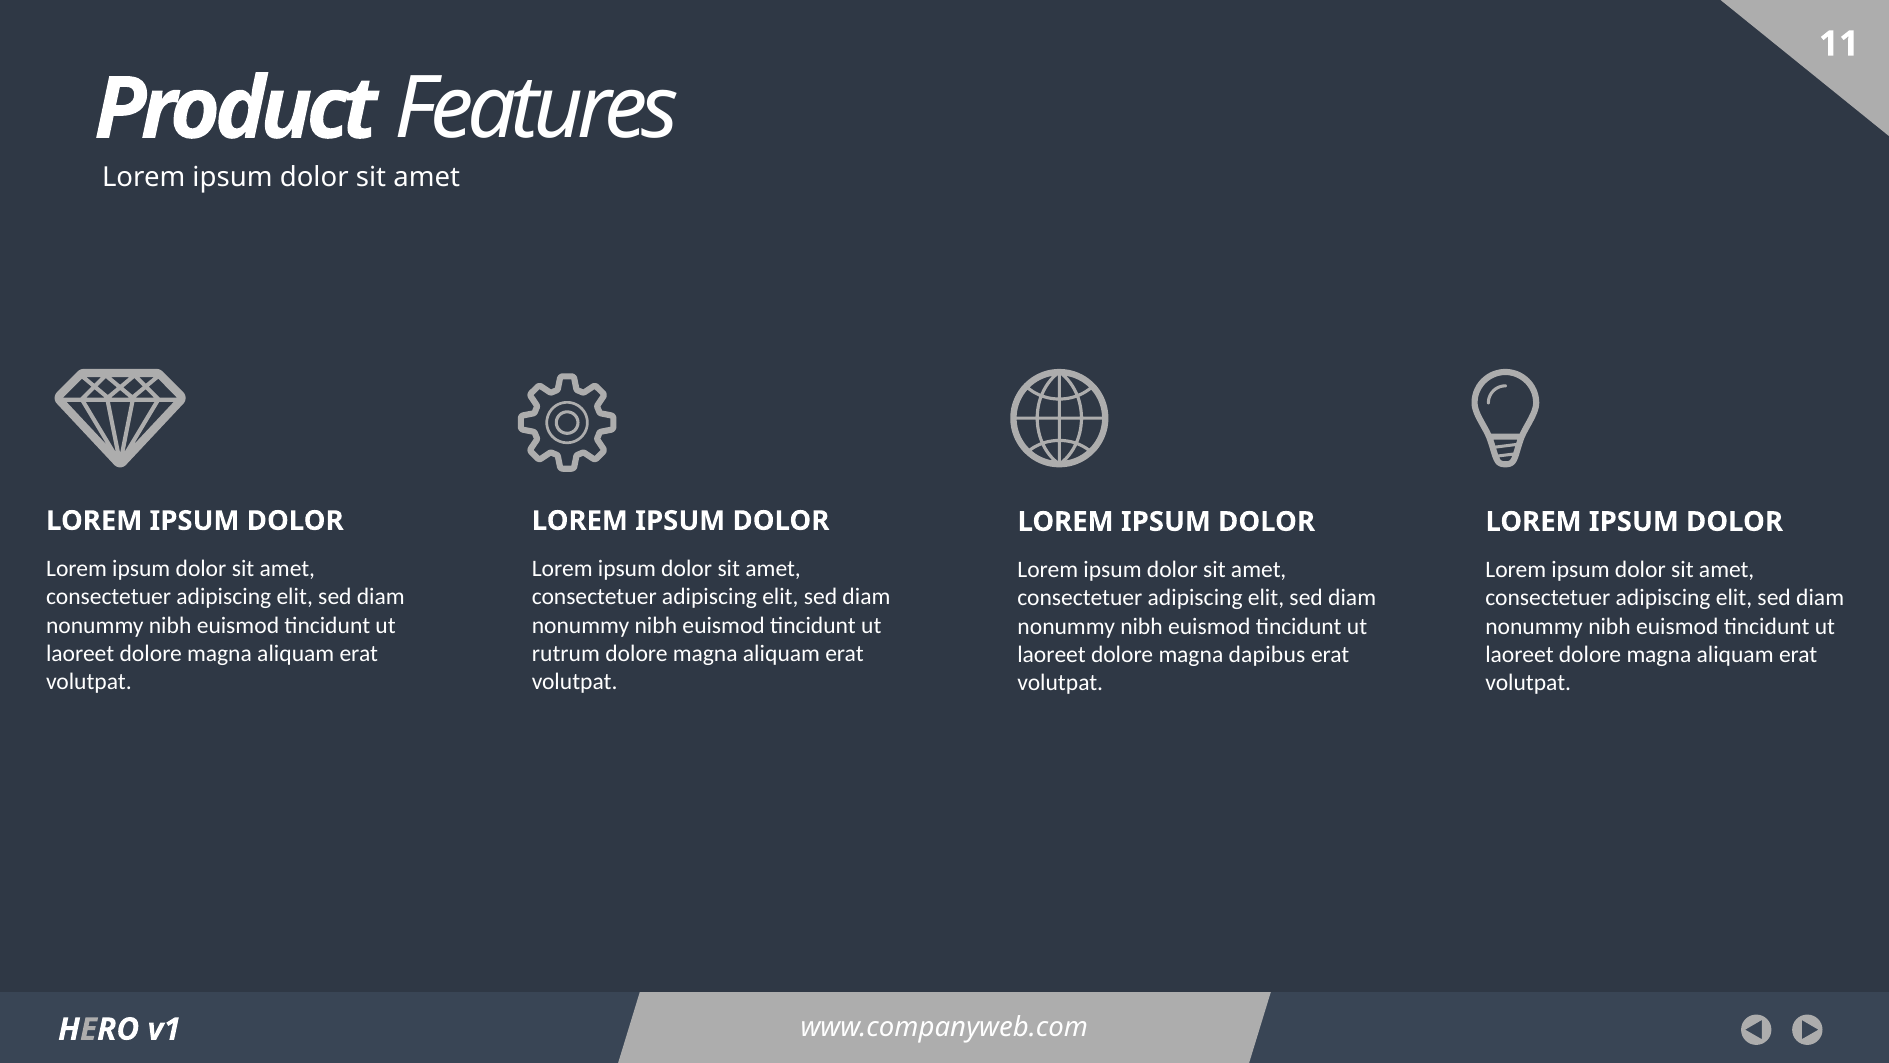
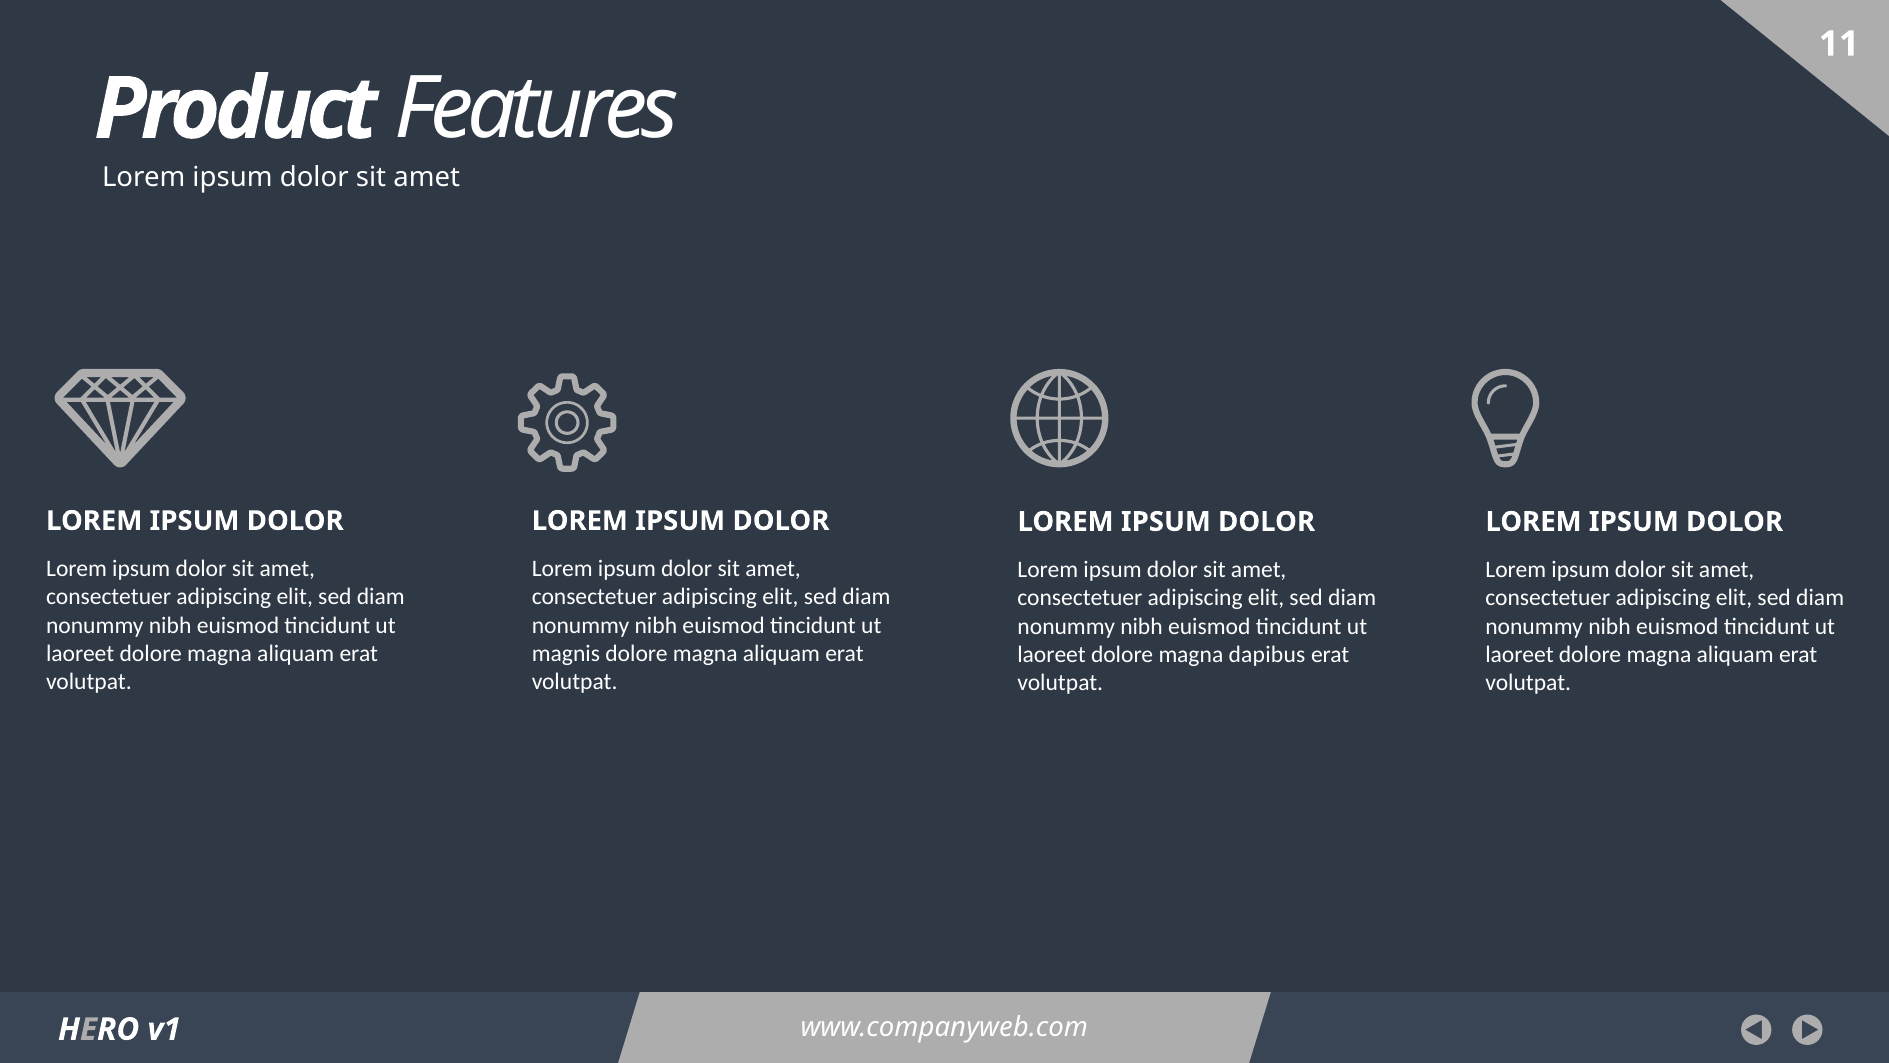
rutrum: rutrum -> magnis
